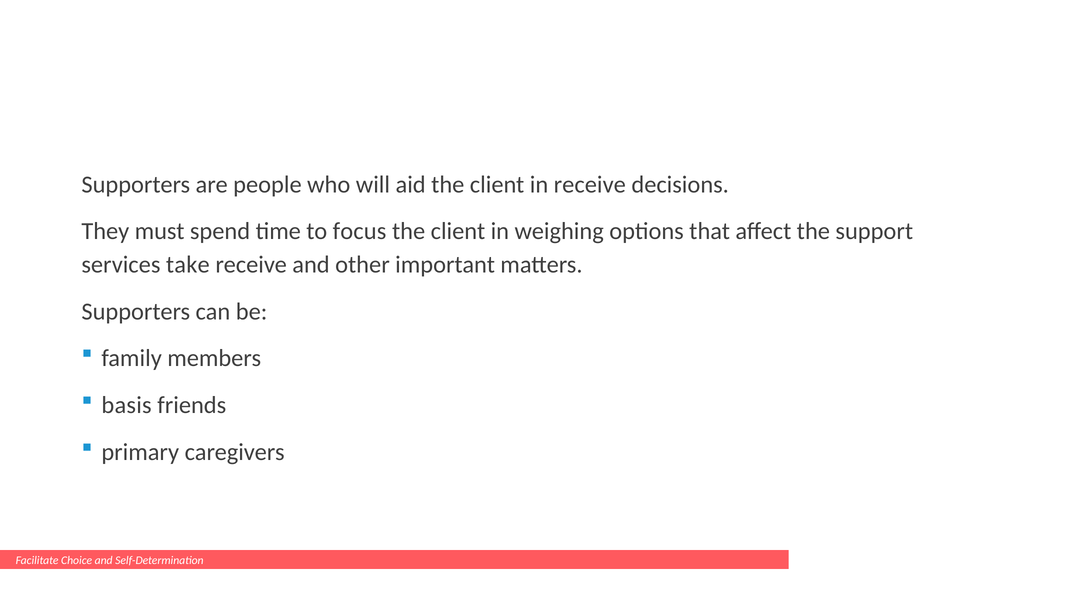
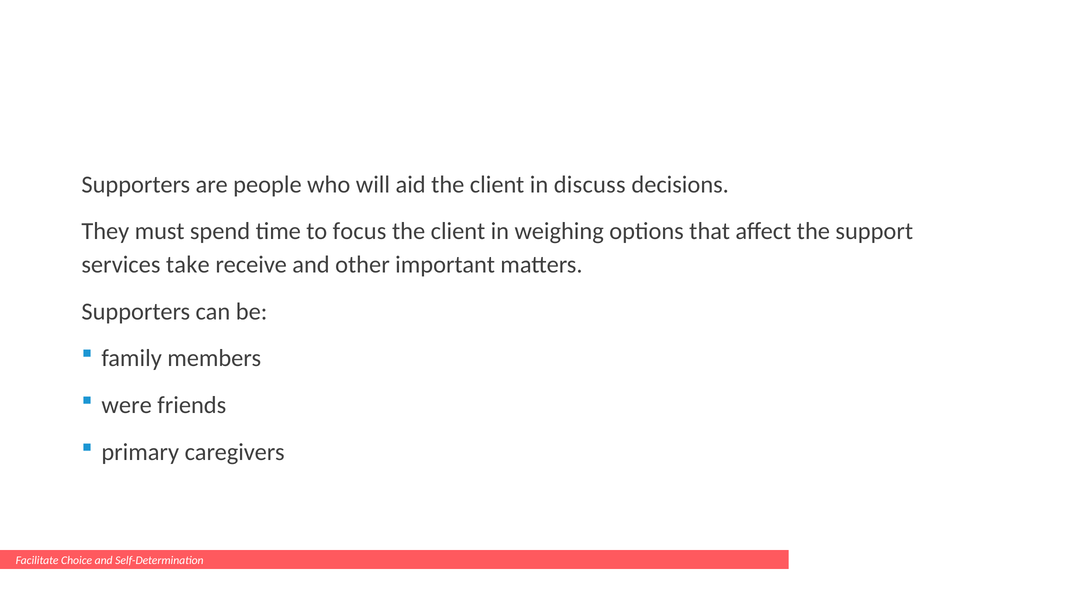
in receive: receive -> discuss
basis: basis -> were
